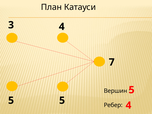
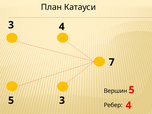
5 5: 5 -> 3
